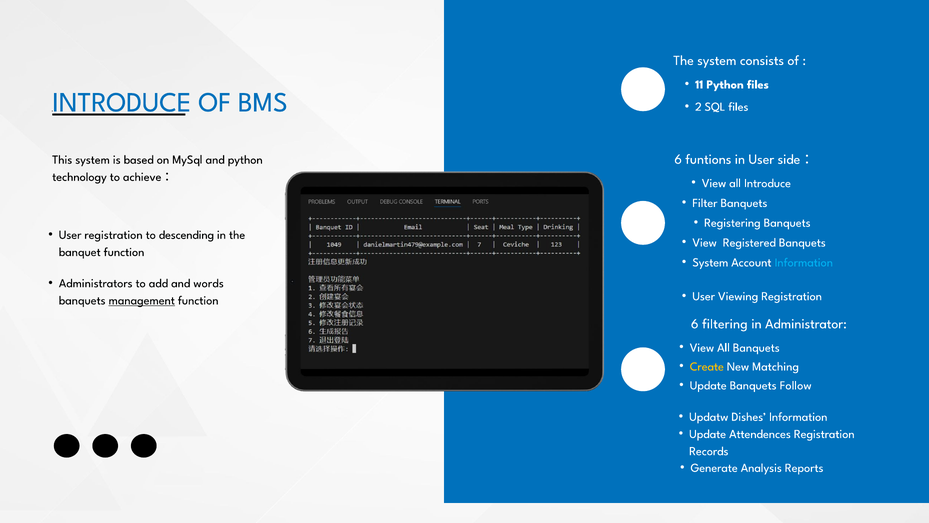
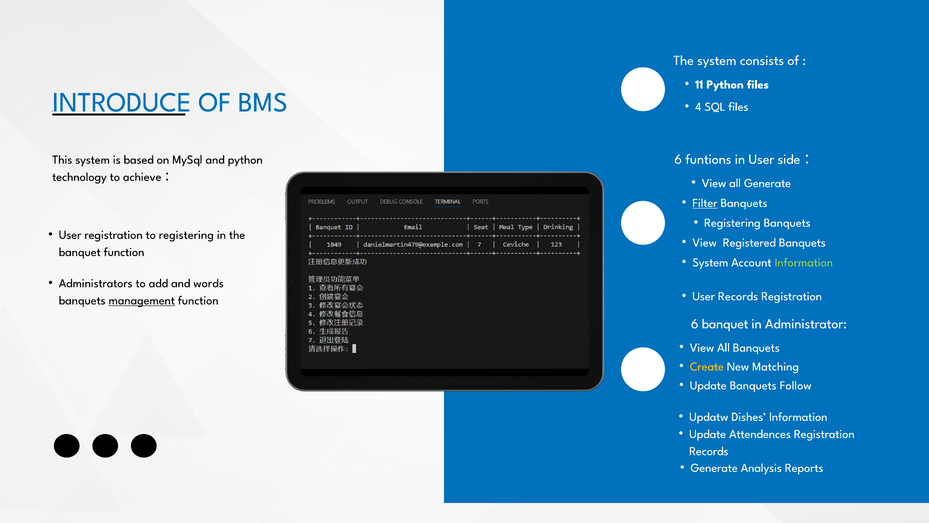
2: 2 -> 4
all Introduce: Introduce -> Generate
Filter underline: none -> present
to descending: descending -> registering
Information at (804, 262) colour: light blue -> light green
User Viewing: Viewing -> Records
6 filtering: filtering -> banquet
